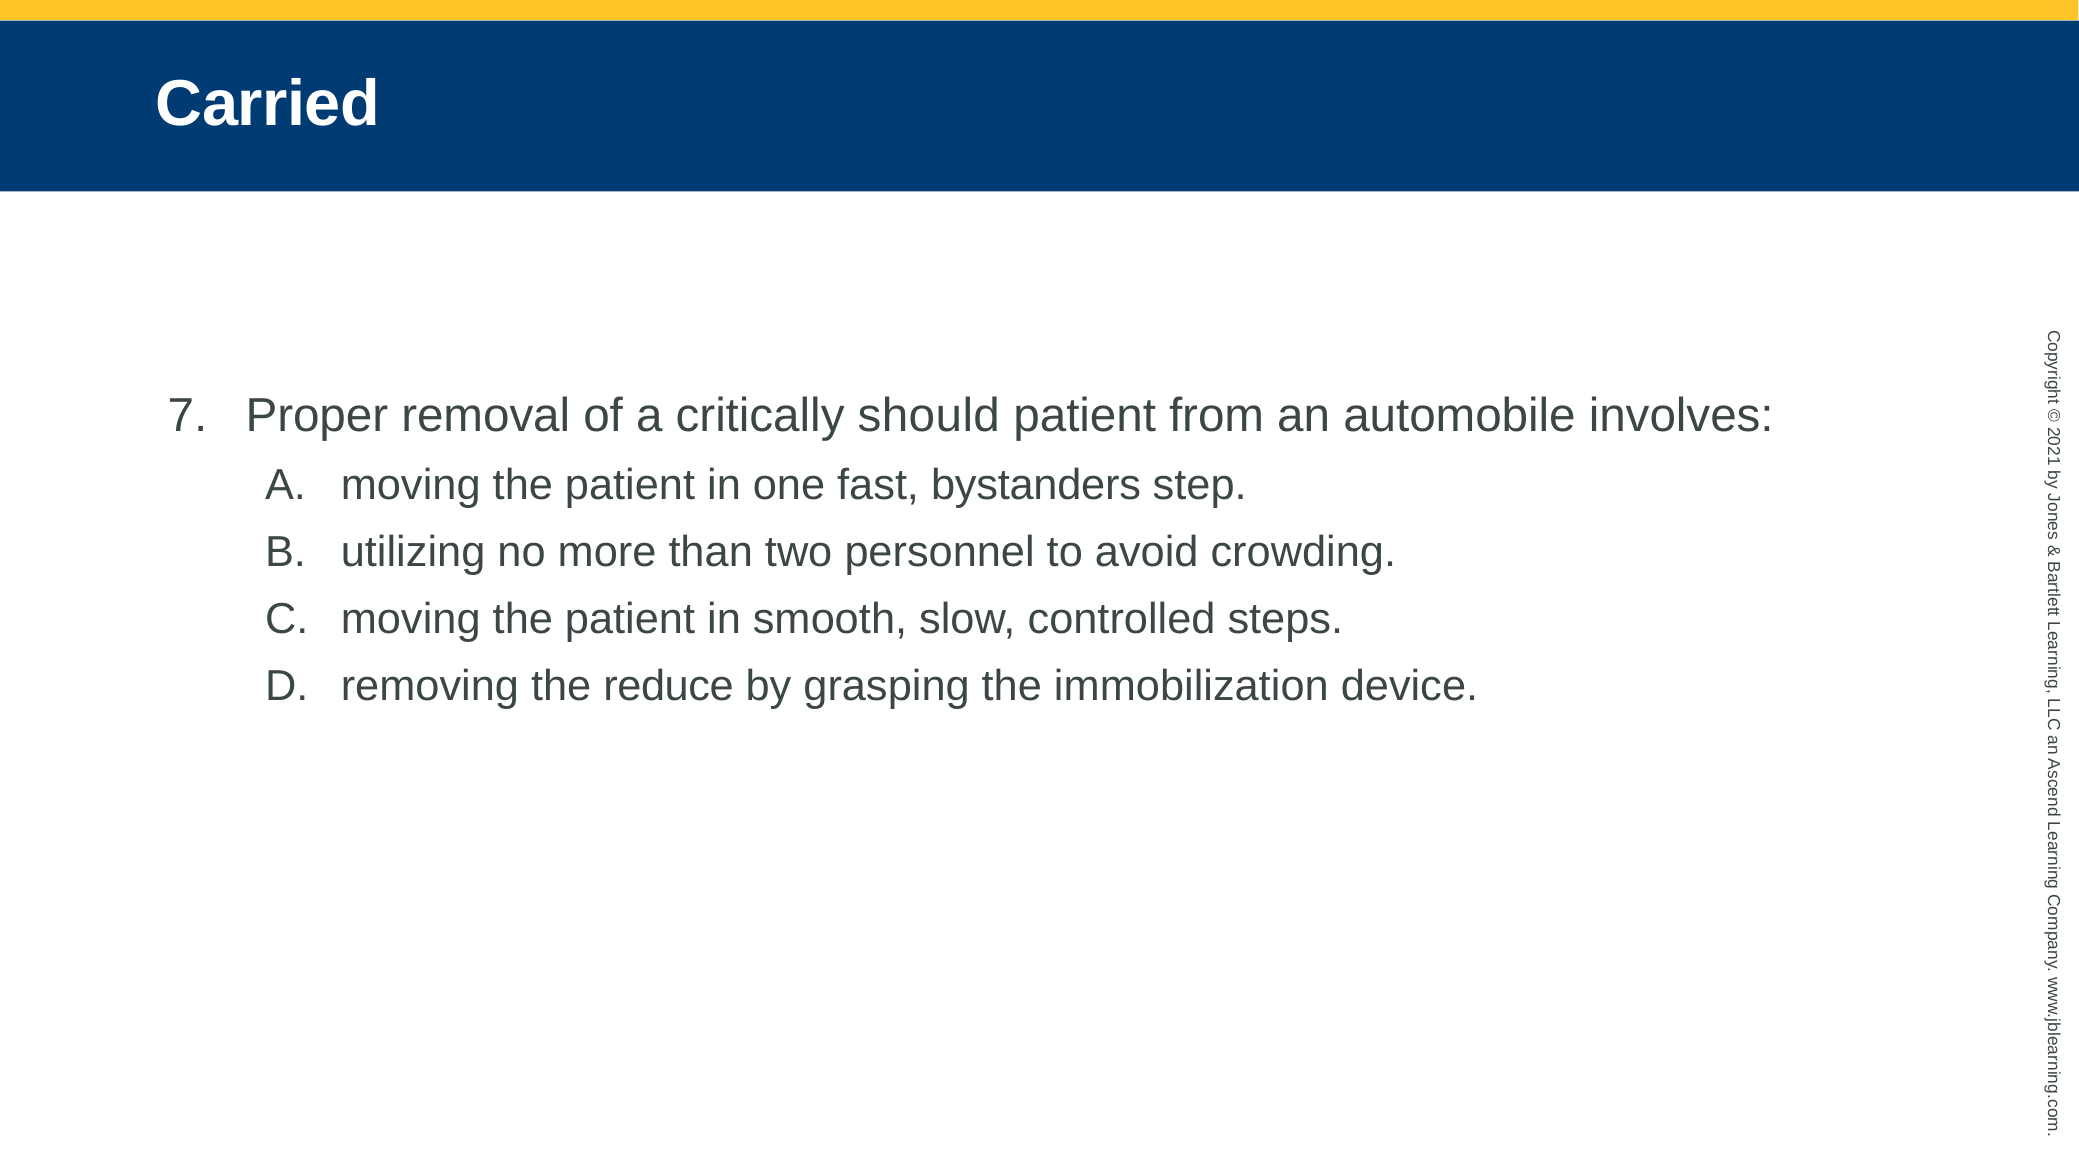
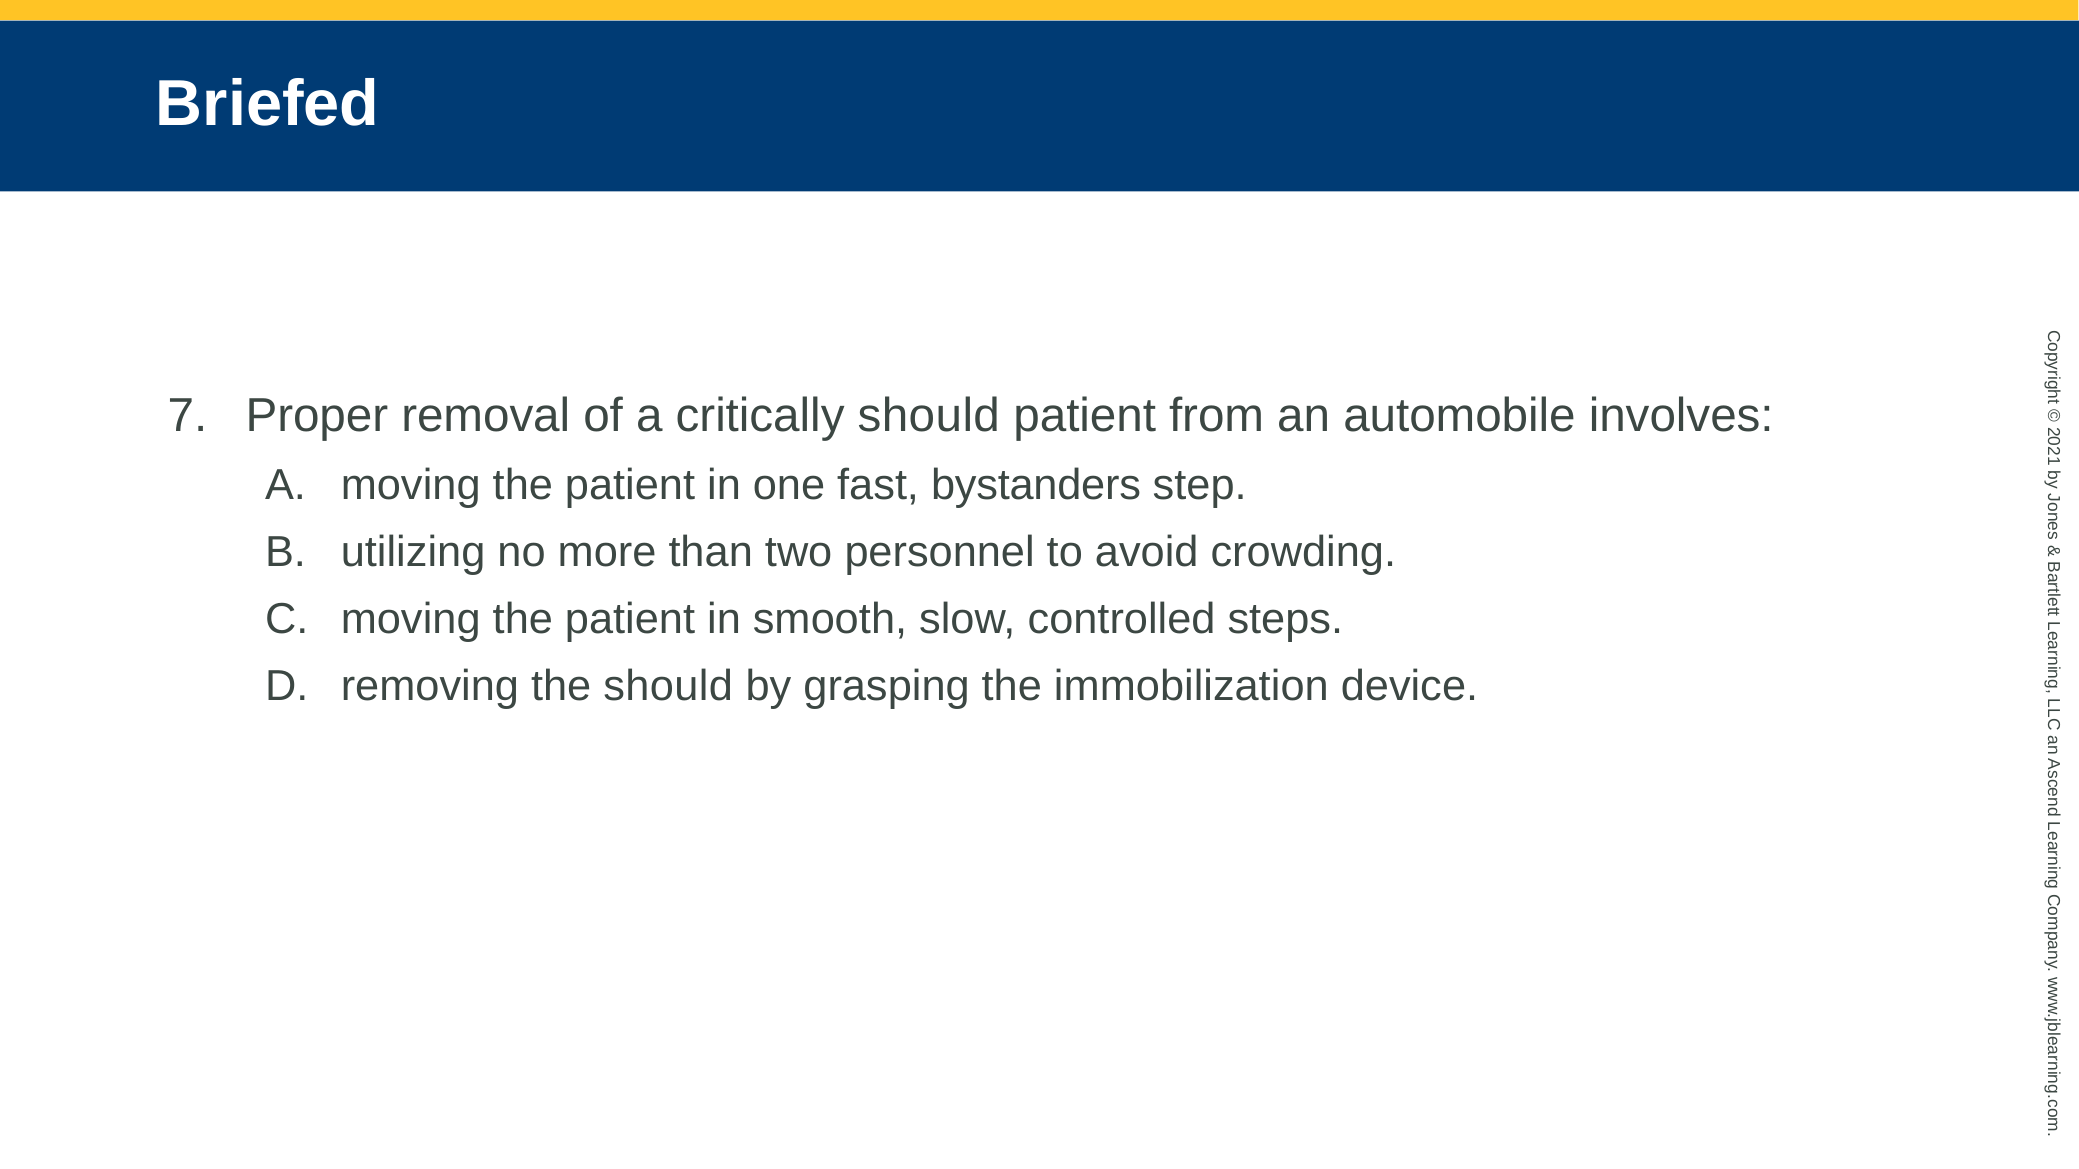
Carried: Carried -> Briefed
the reduce: reduce -> should
